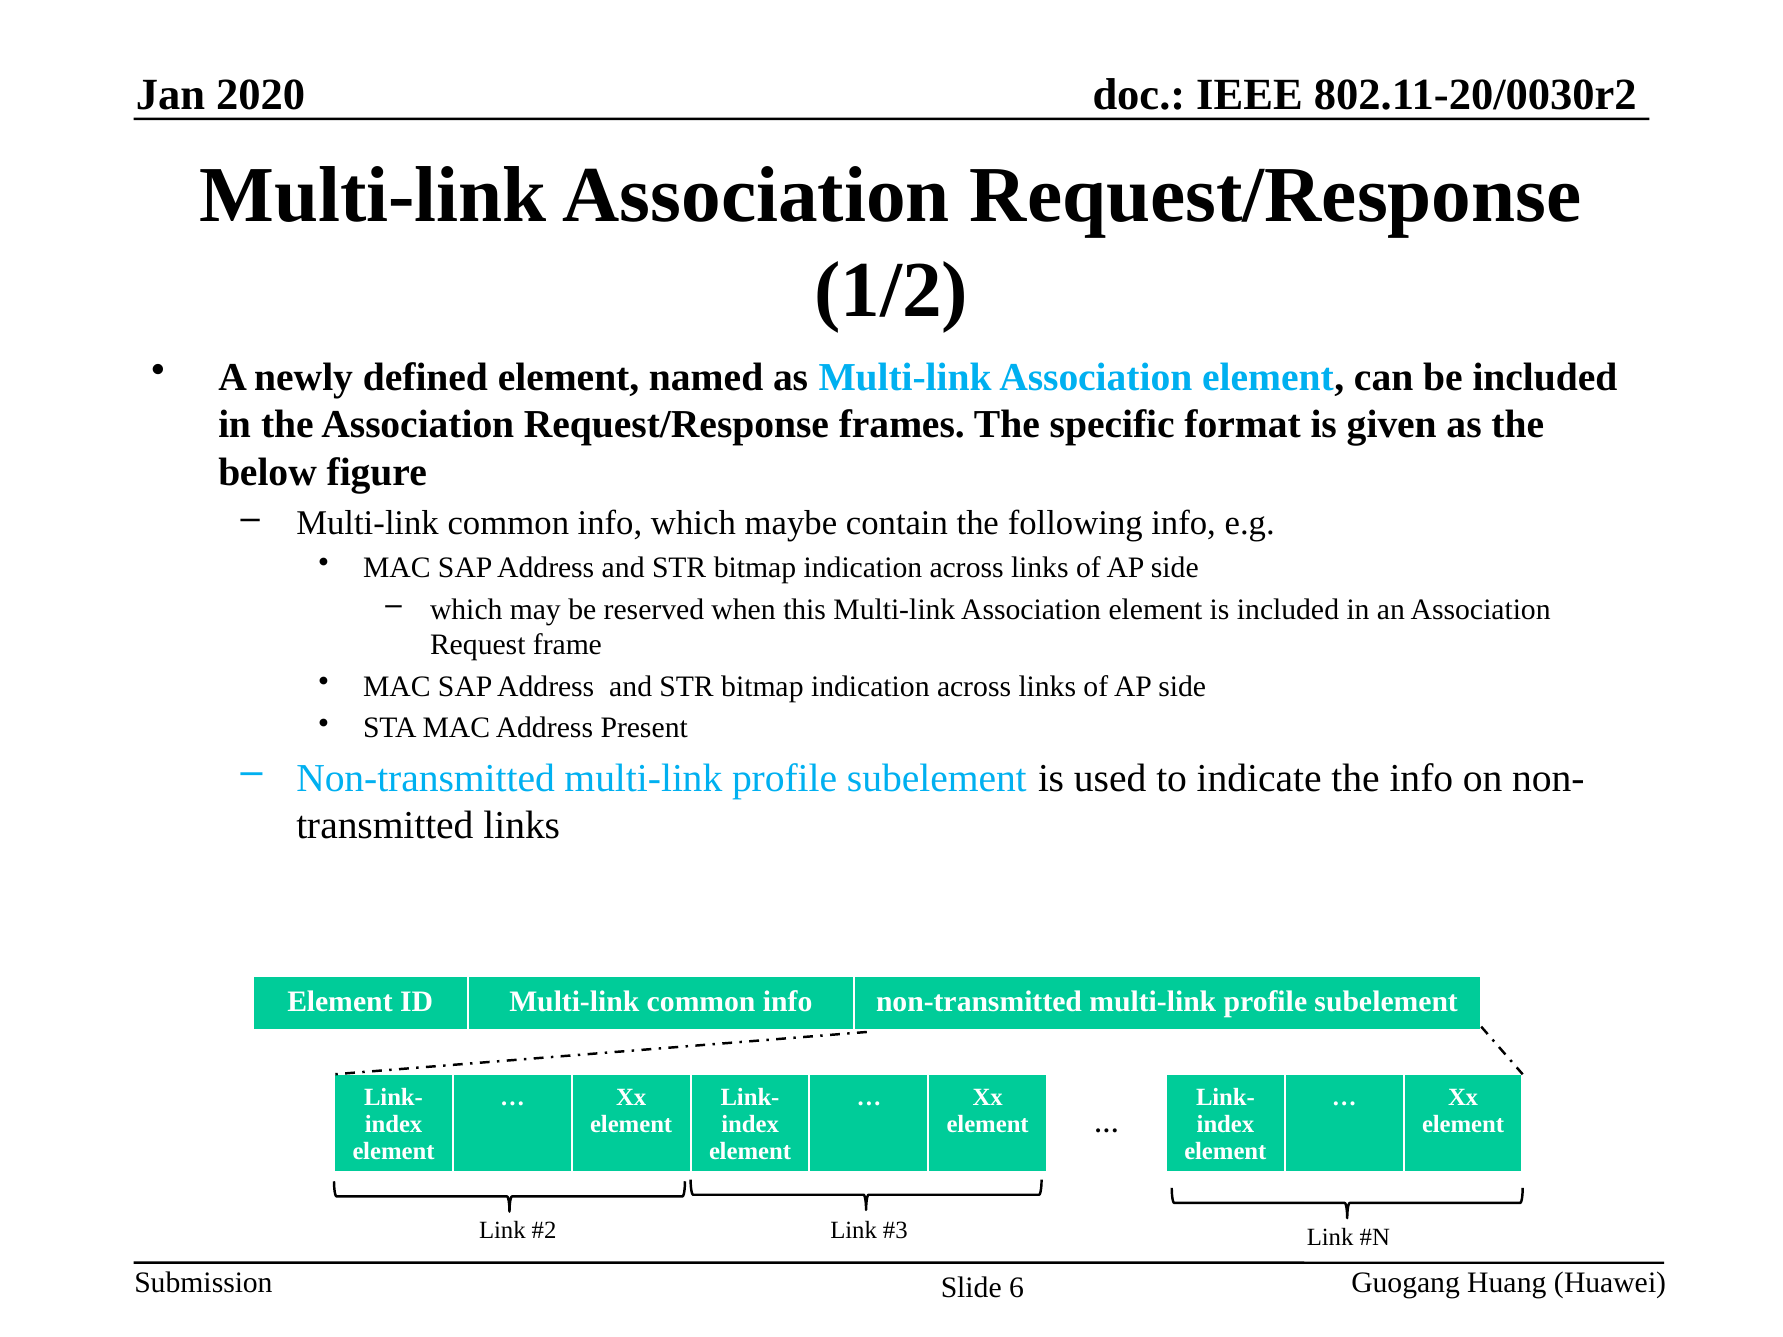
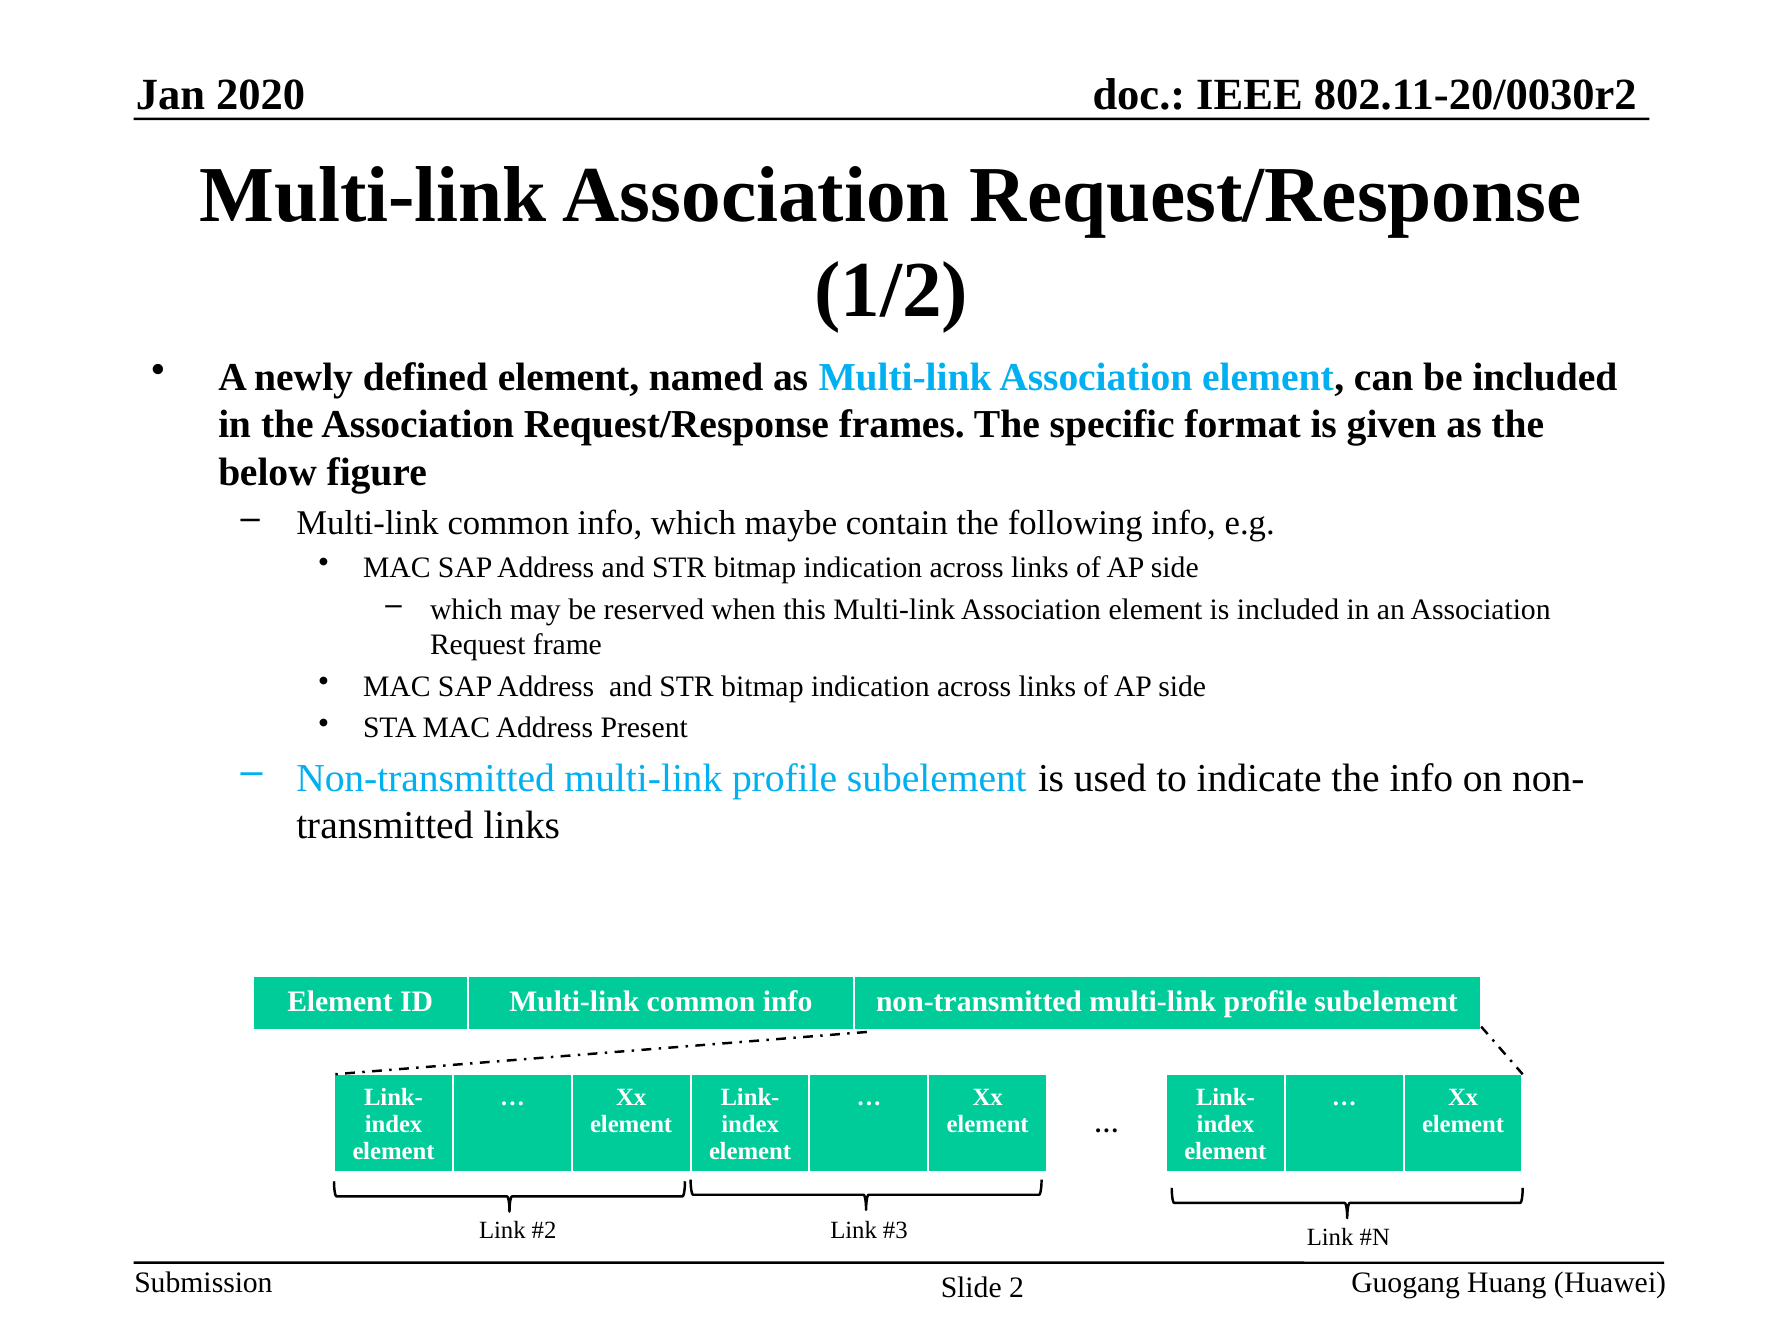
6: 6 -> 2
